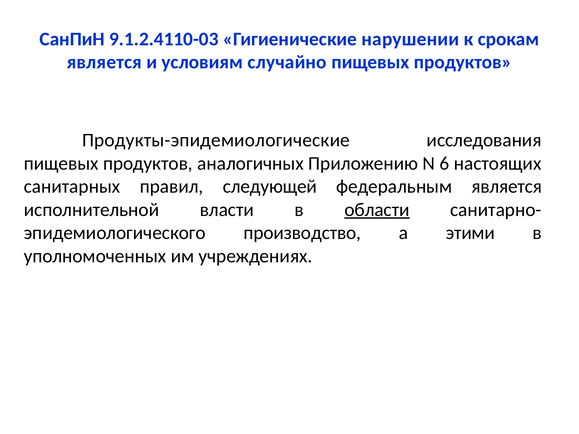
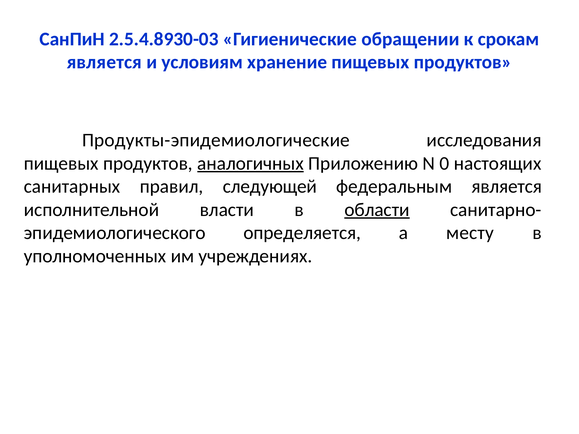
9.1.2.4110-03: 9.1.2.4110-03 -> 2.5.4.8930-03
нарушении: нарушении -> обращении
случайно: случайно -> хранение
аналогичных underline: none -> present
6: 6 -> 0
производство: производство -> определяется
этими: этими -> месту
